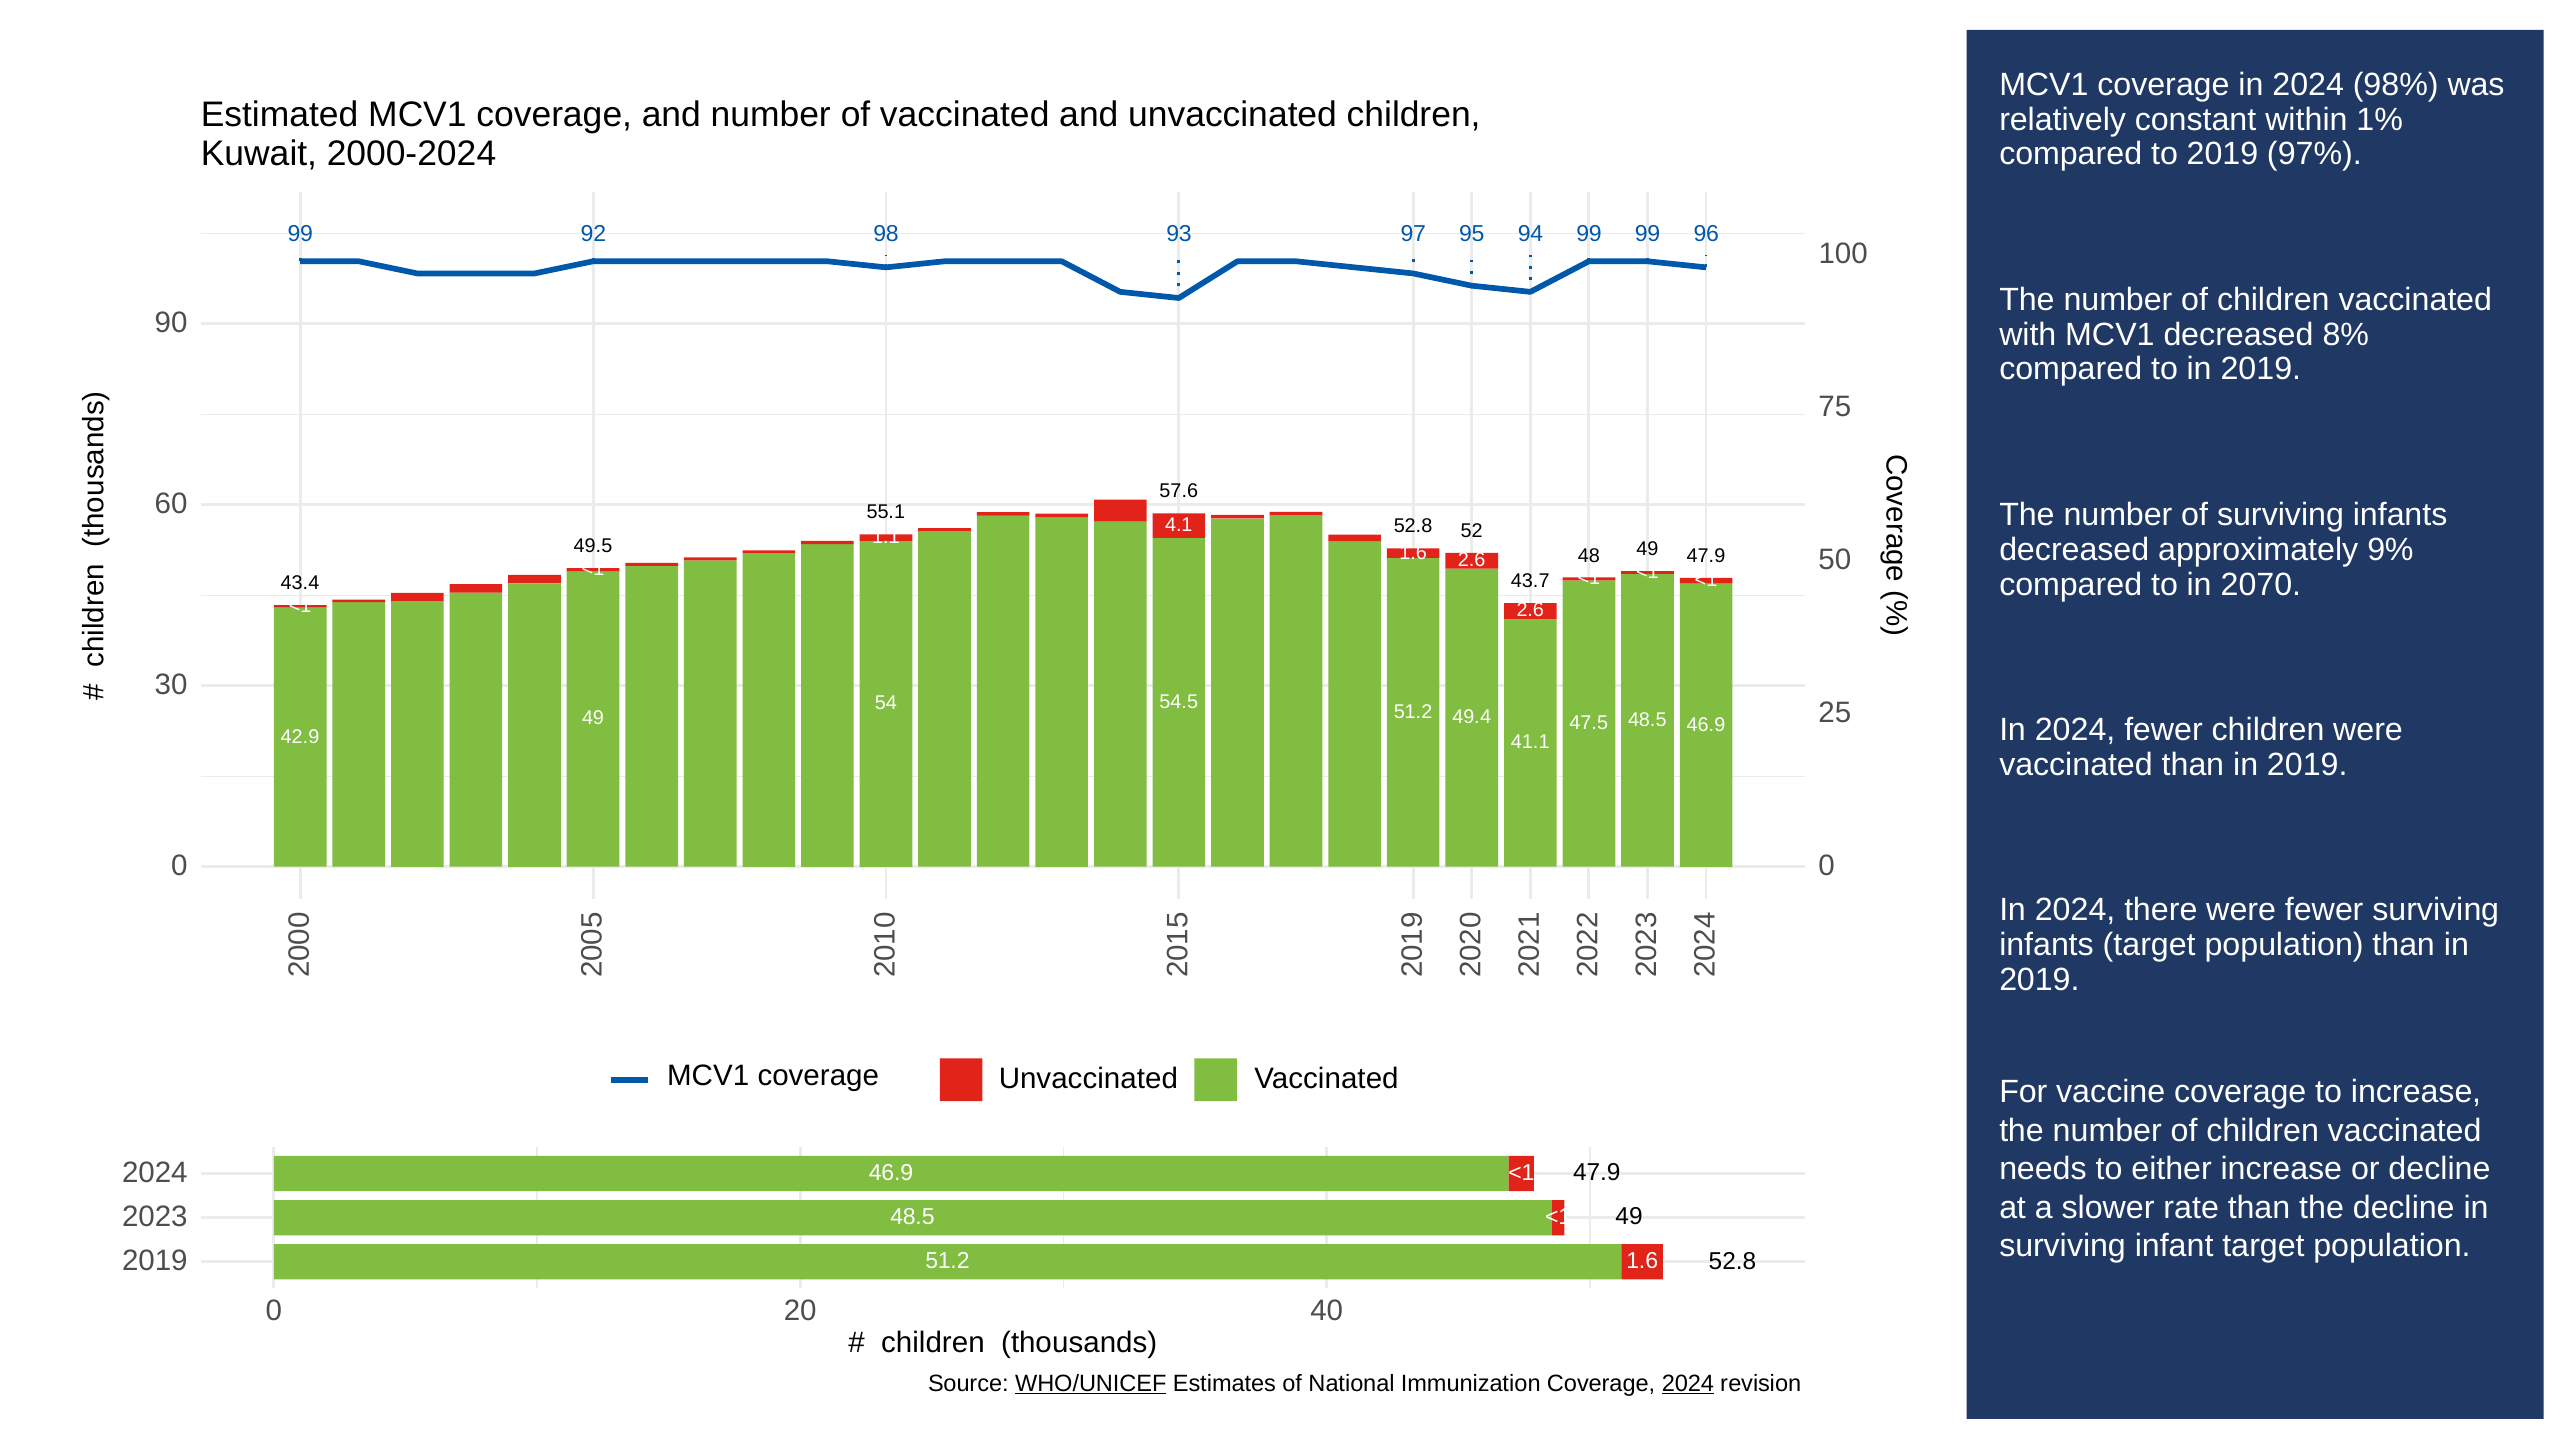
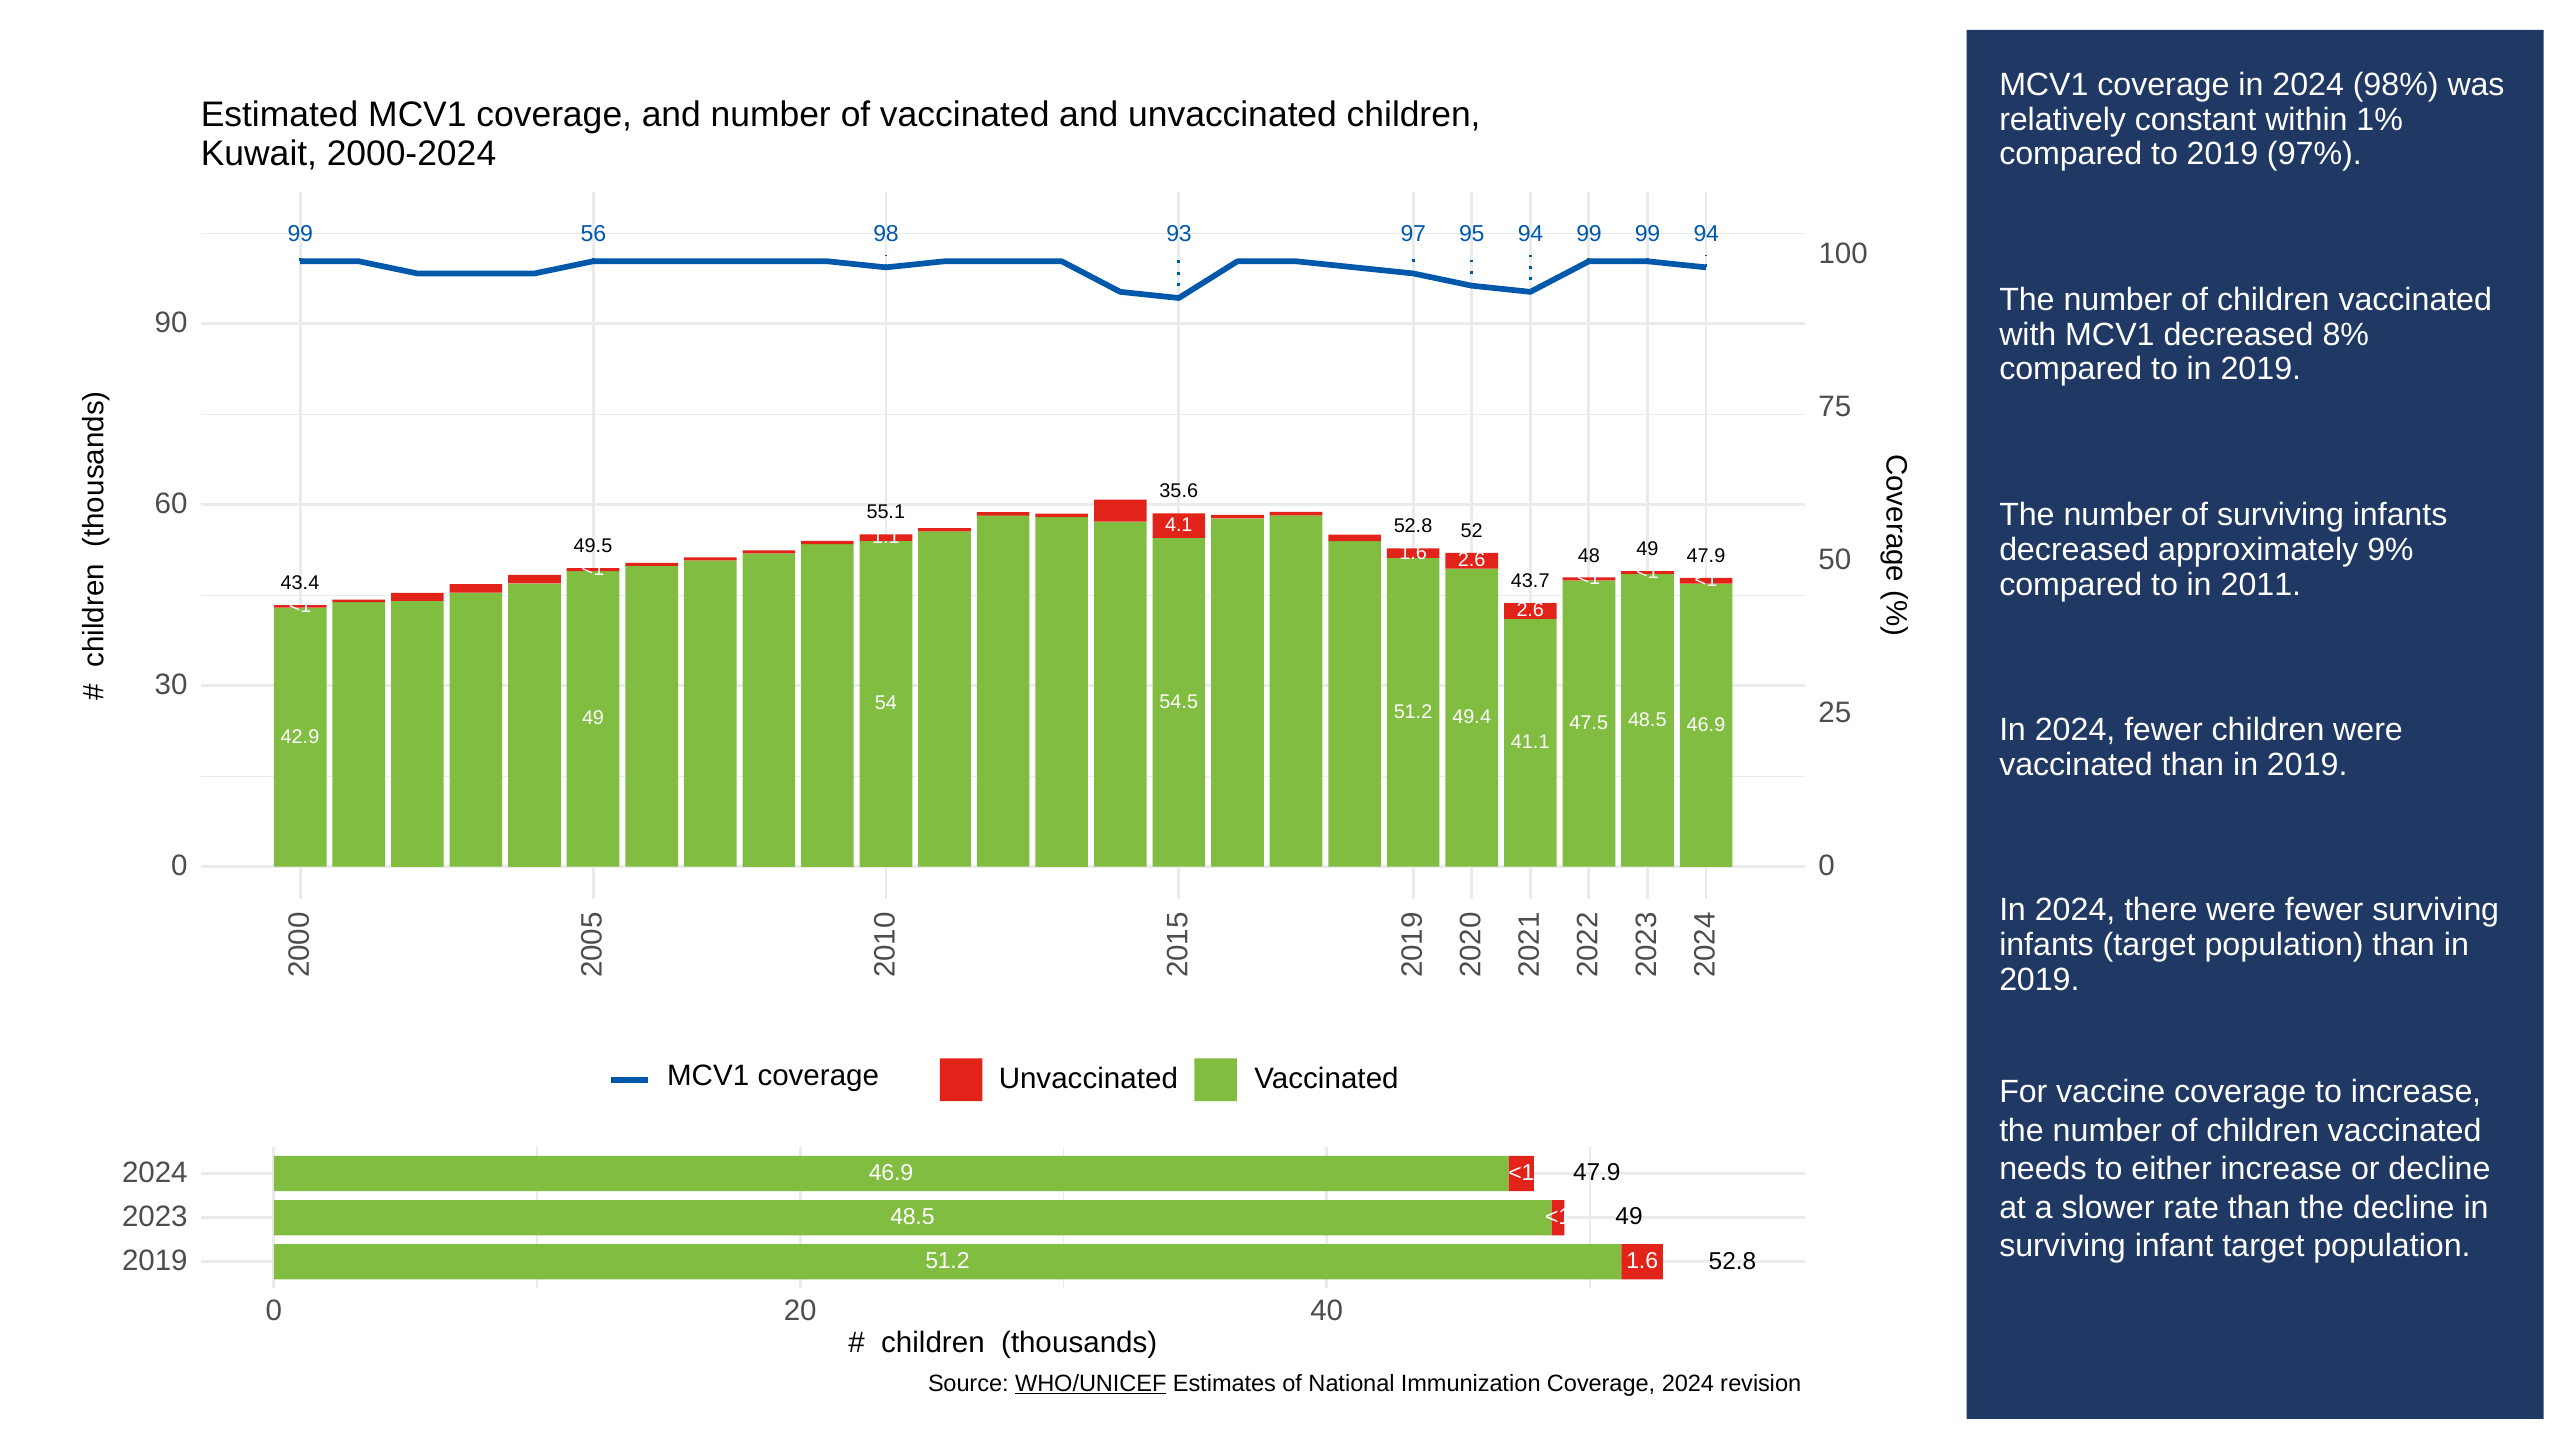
92: 92 -> 56
99 96: 96 -> 94
57.6: 57.6 -> 35.6
2070: 2070 -> 2011
2024 at (1688, 1383) underline: present -> none
